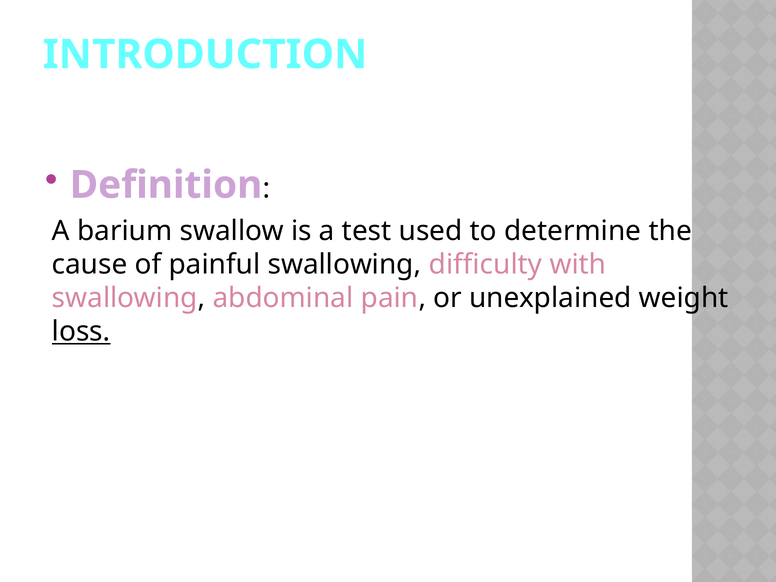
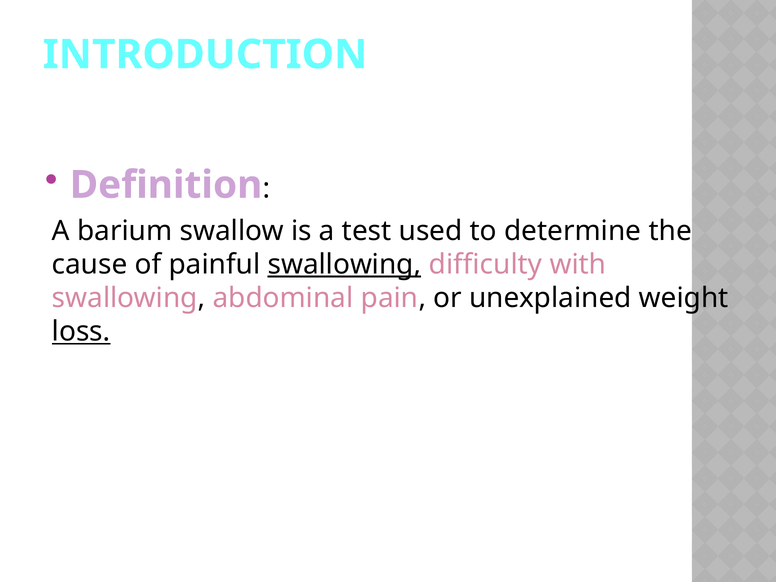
swallowing at (344, 264) underline: none -> present
